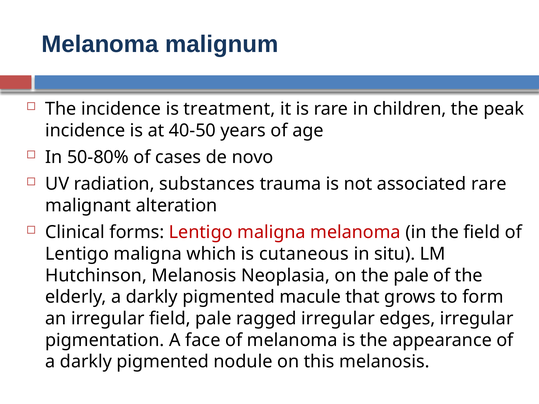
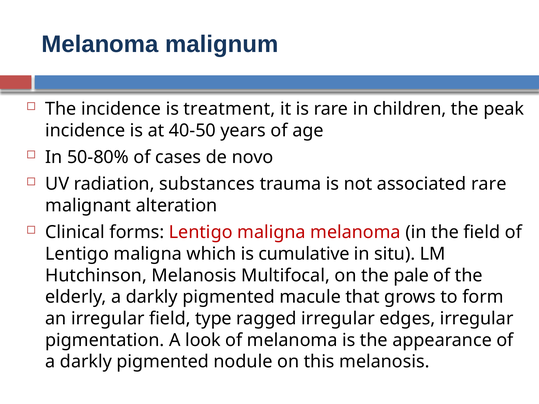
cutaneous: cutaneous -> cumulative
Neoplasia: Neoplasia -> Multifocal
field pale: pale -> type
face: face -> look
